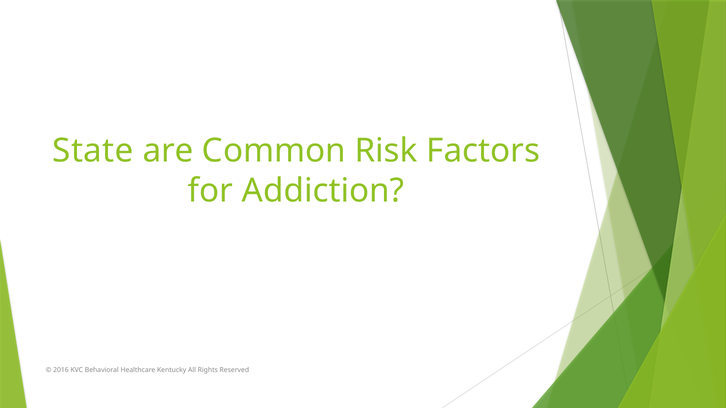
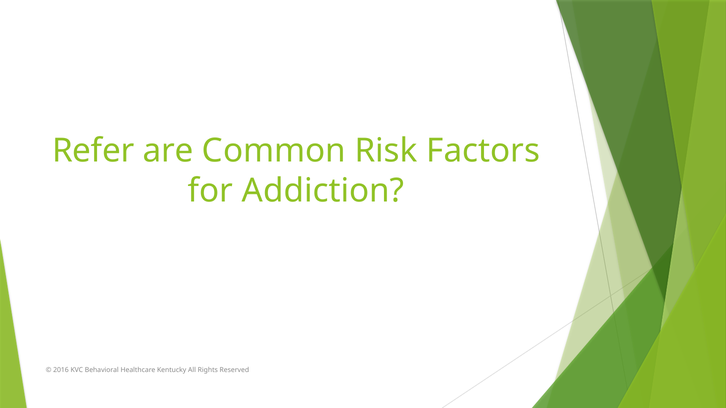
State: State -> Refer
